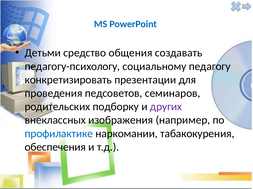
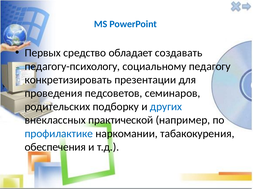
Детьми: Детьми -> Первых
общения: общения -> обладает
других colour: purple -> blue
изображения: изображения -> практической
